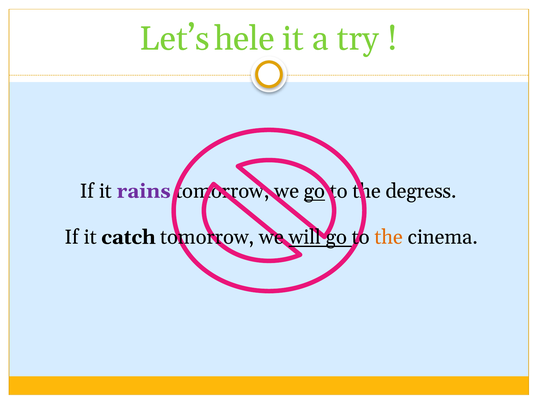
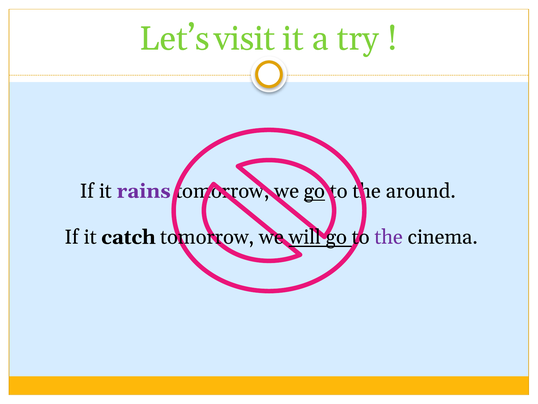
hele: hele -> visit
degress: degress -> around
the at (389, 237) colour: orange -> purple
